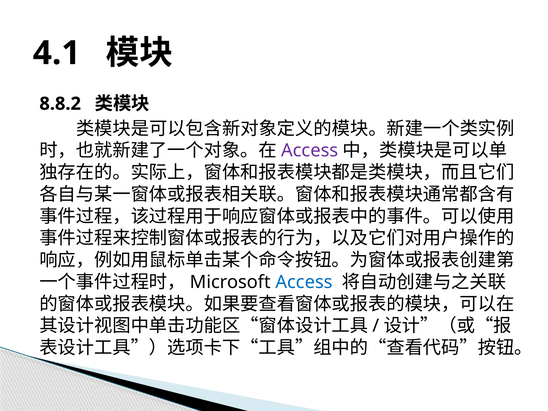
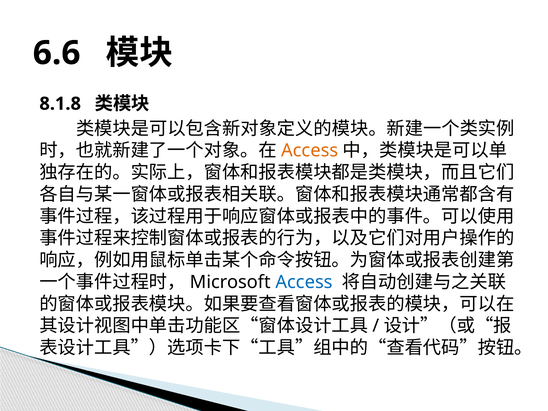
4.1: 4.1 -> 6.6
8.8.2: 8.8.2 -> 8.1.8
Access at (310, 151) colour: purple -> orange
